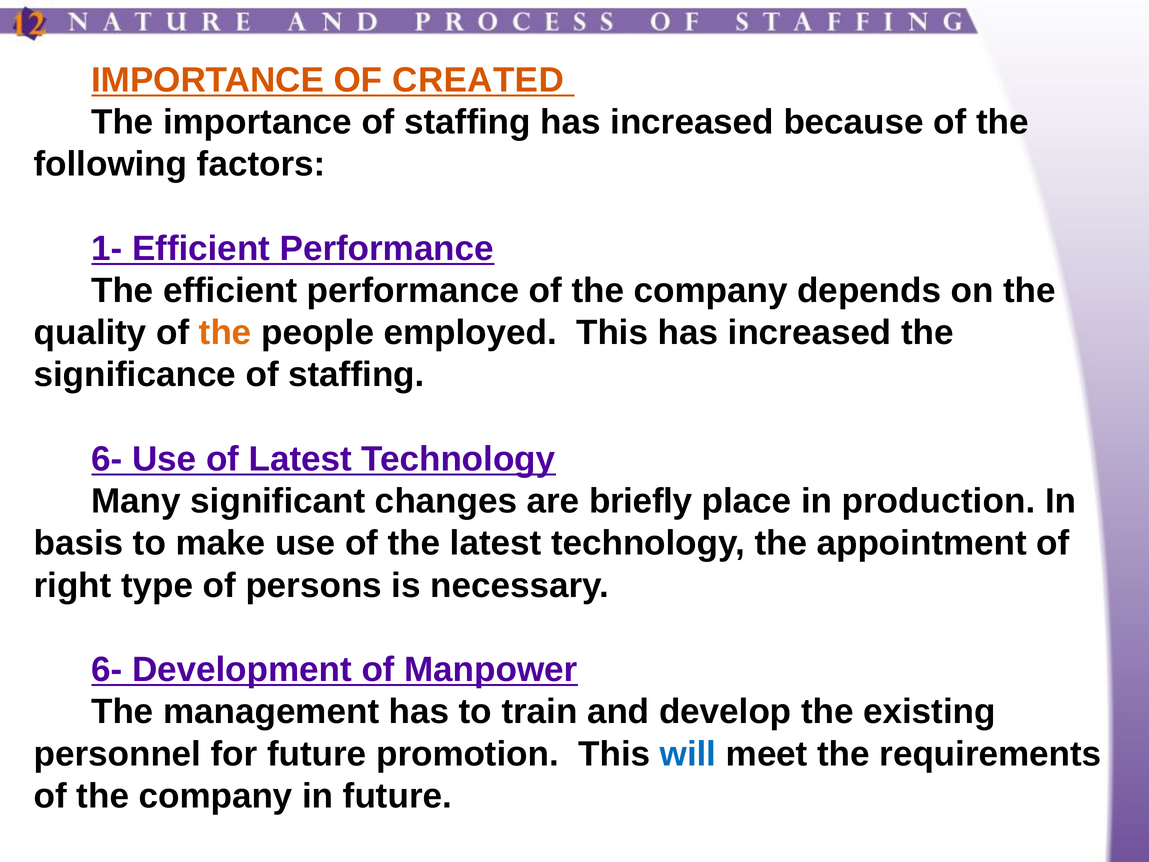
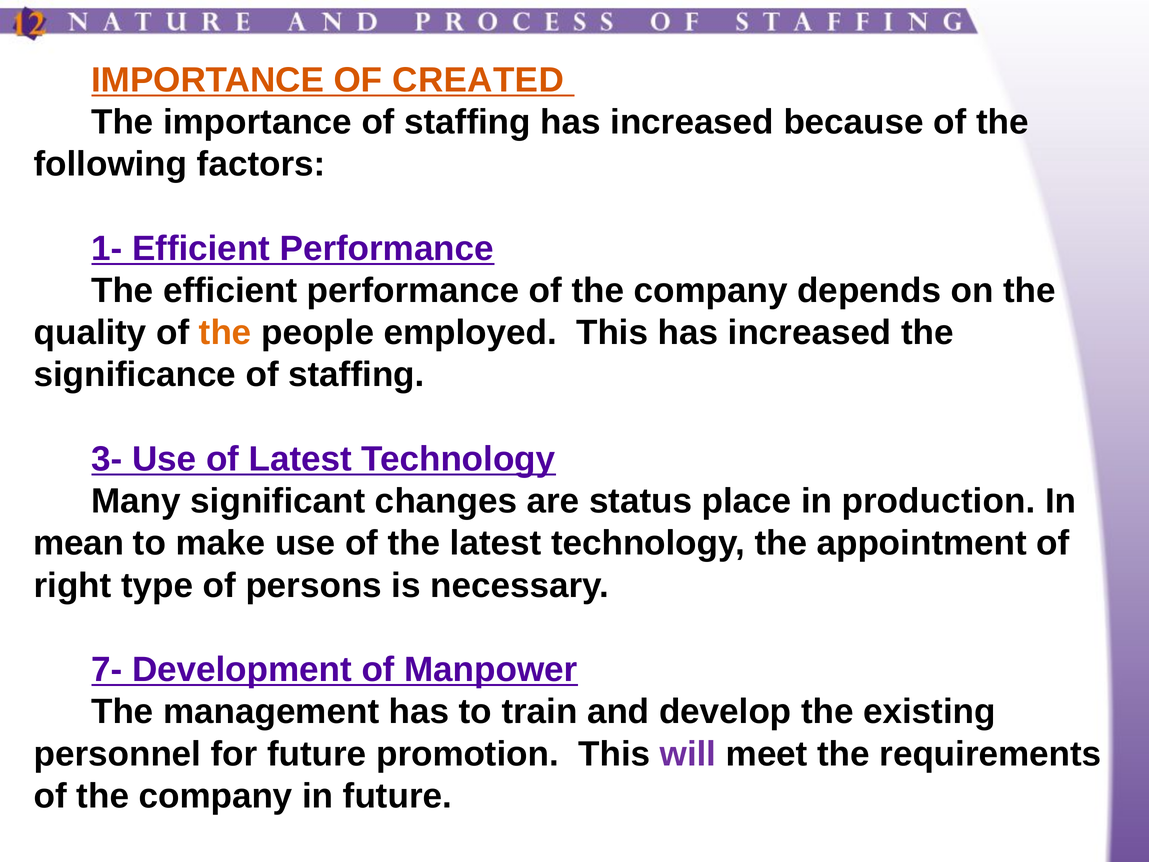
6- at (107, 459): 6- -> 3-
briefly: briefly -> status
basis: basis -> mean
6- at (107, 670): 6- -> 7-
will colour: blue -> purple
